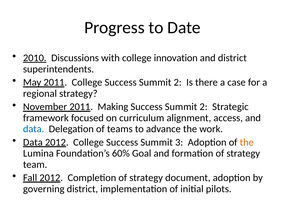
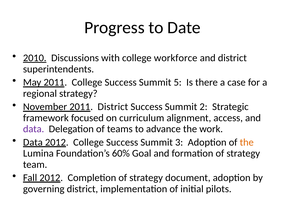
innovation: innovation -> workforce
College Success Summit 2: 2 -> 5
2011 Making: Making -> District
data at (34, 129) colour: blue -> purple
